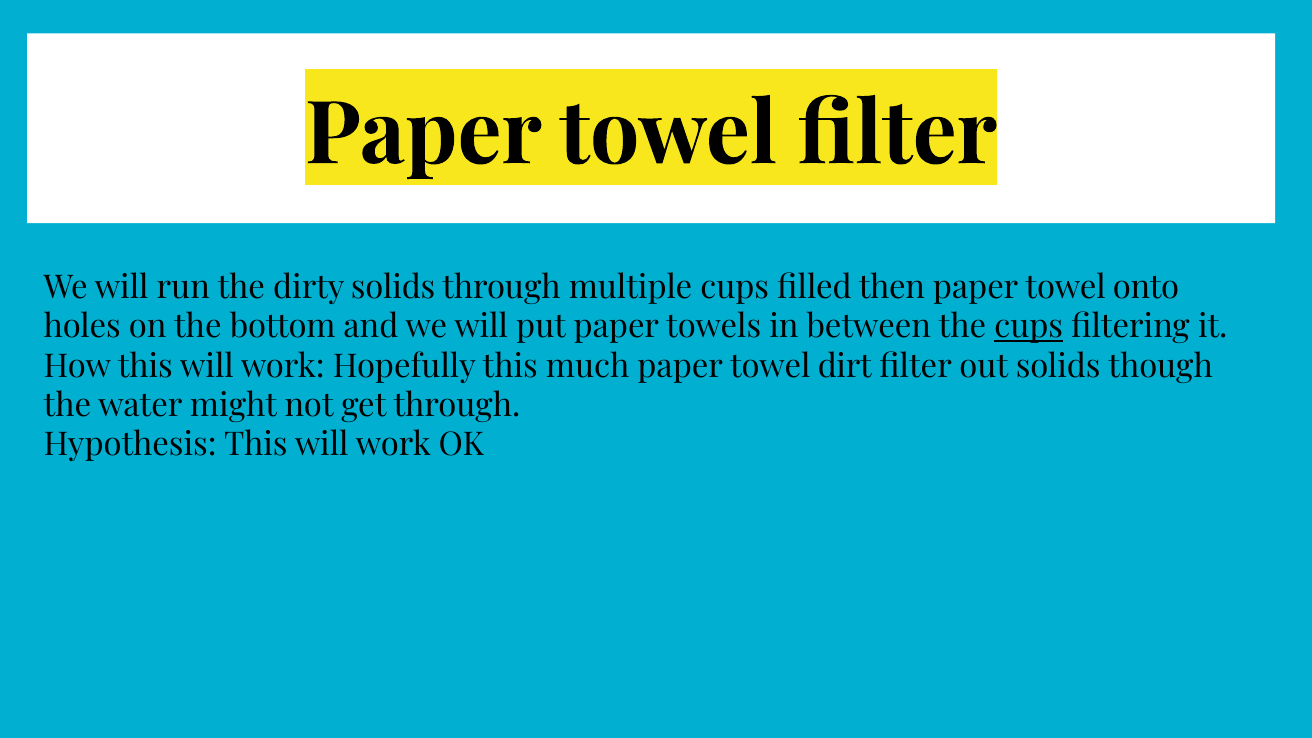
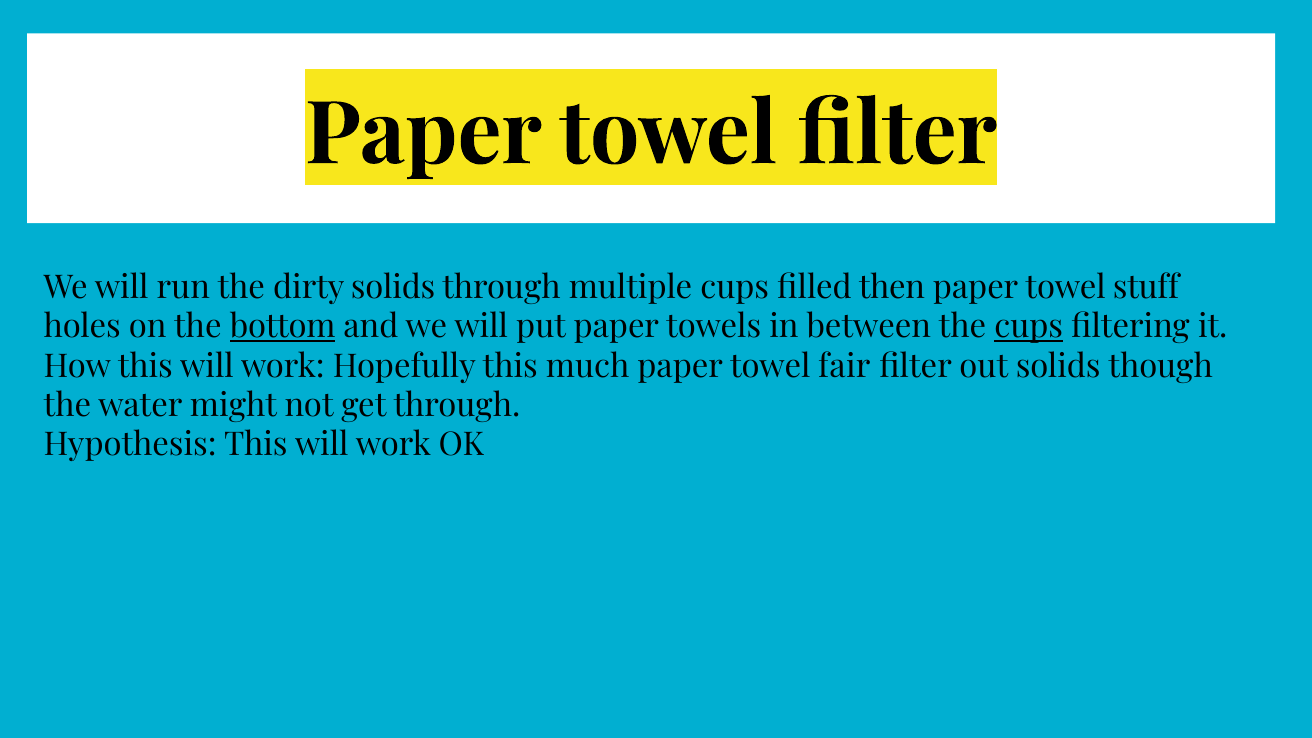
onto: onto -> stuff
bottom underline: none -> present
dirt: dirt -> fair
